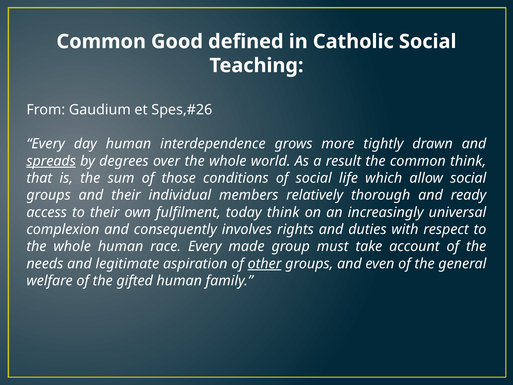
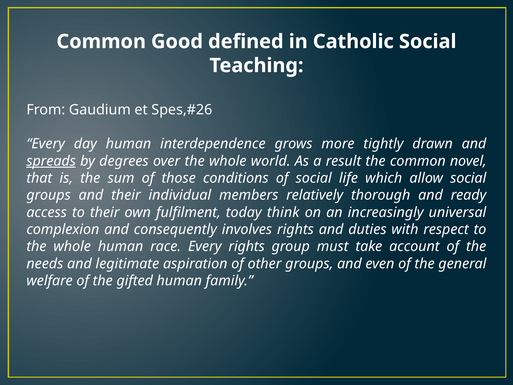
common think: think -> novel
Every made: made -> rights
other underline: present -> none
